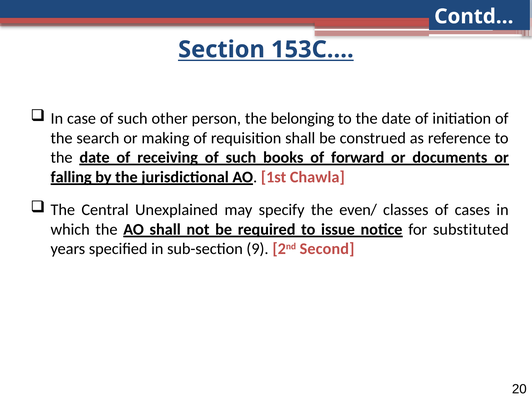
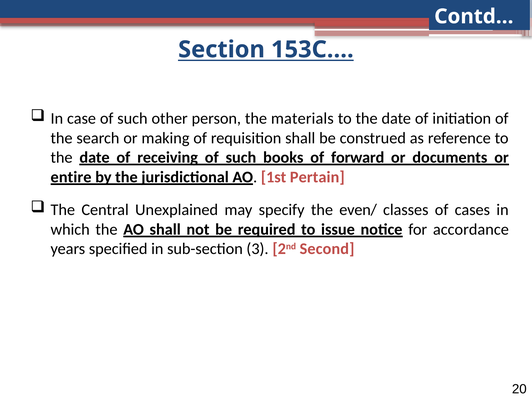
belonging: belonging -> materials
falling: falling -> entire
Chawla: Chawla -> Pertain
substituted: substituted -> accordance
9: 9 -> 3
